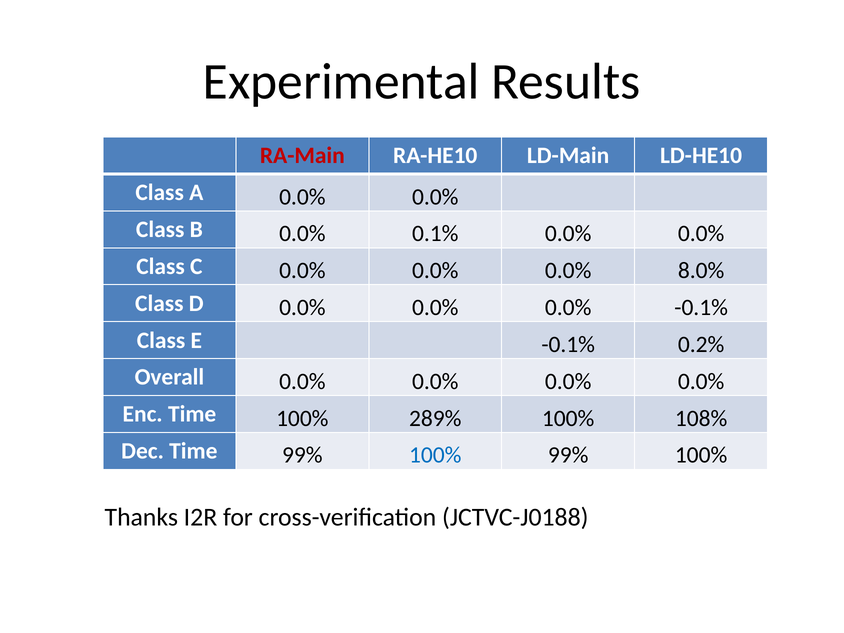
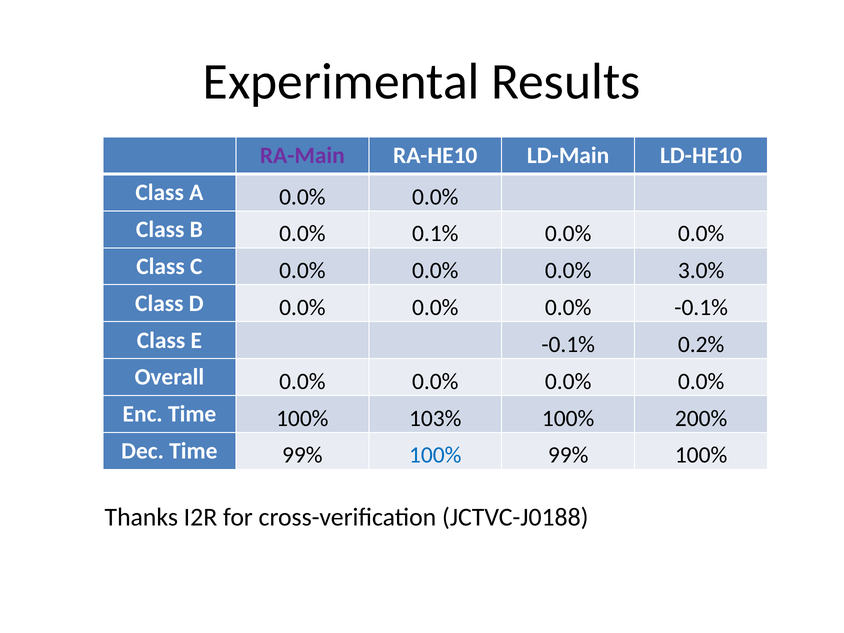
RA-Main colour: red -> purple
8.0%: 8.0% -> 3.0%
289%: 289% -> 103%
108%: 108% -> 200%
